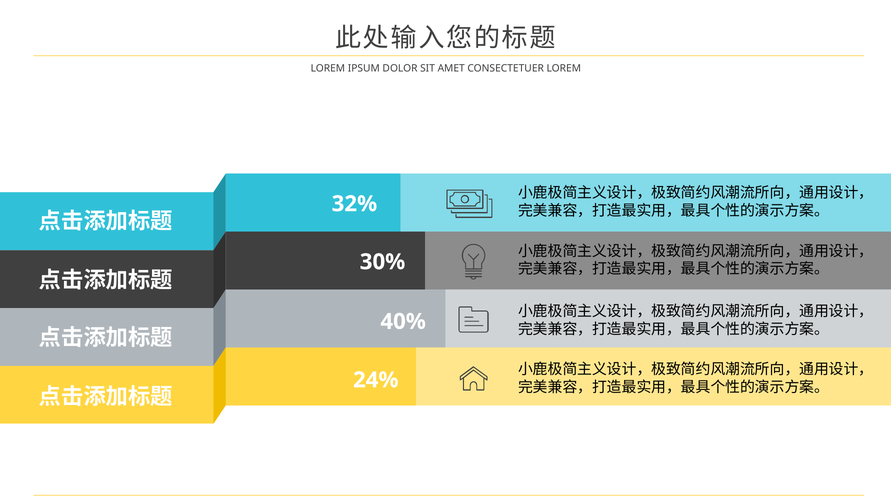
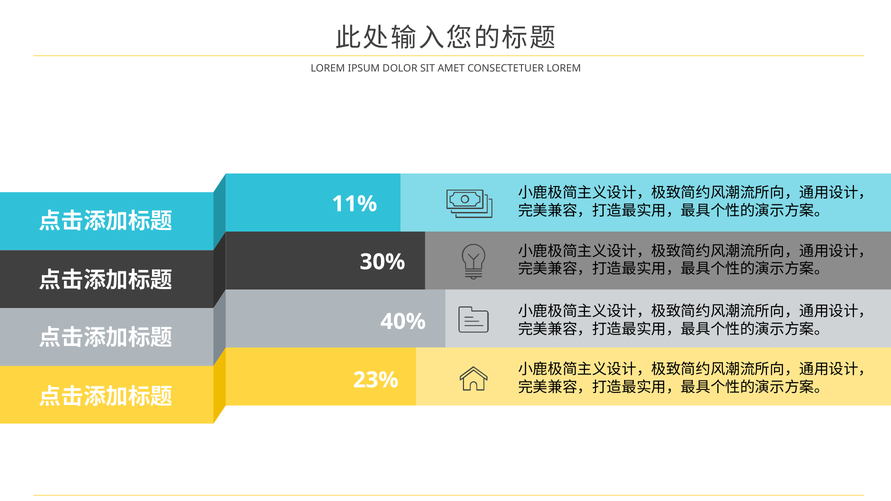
32%: 32% -> 11%
24%: 24% -> 23%
